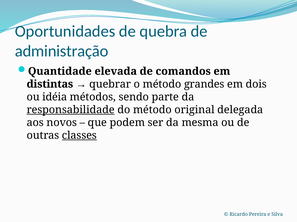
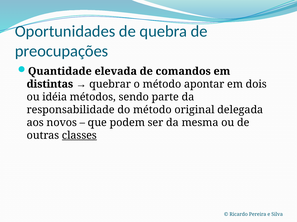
administração: administração -> preocupações
grandes: grandes -> apontar
responsabilidade underline: present -> none
